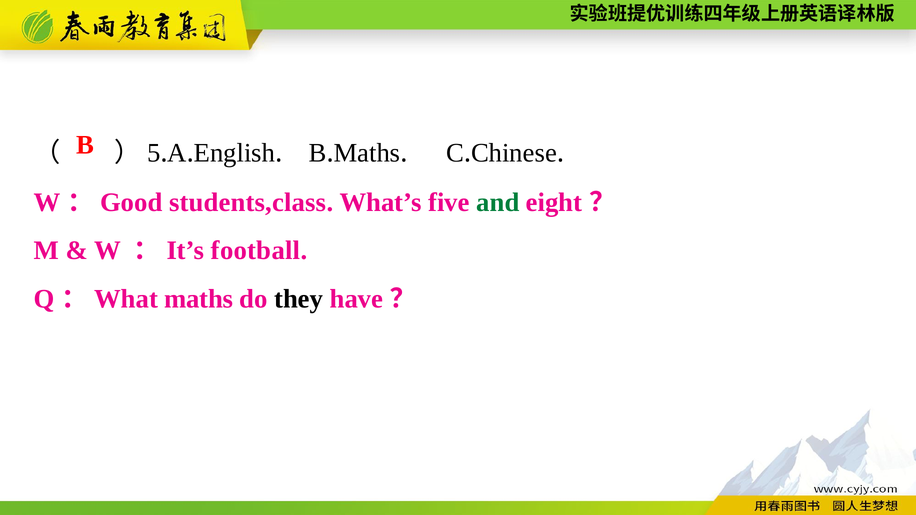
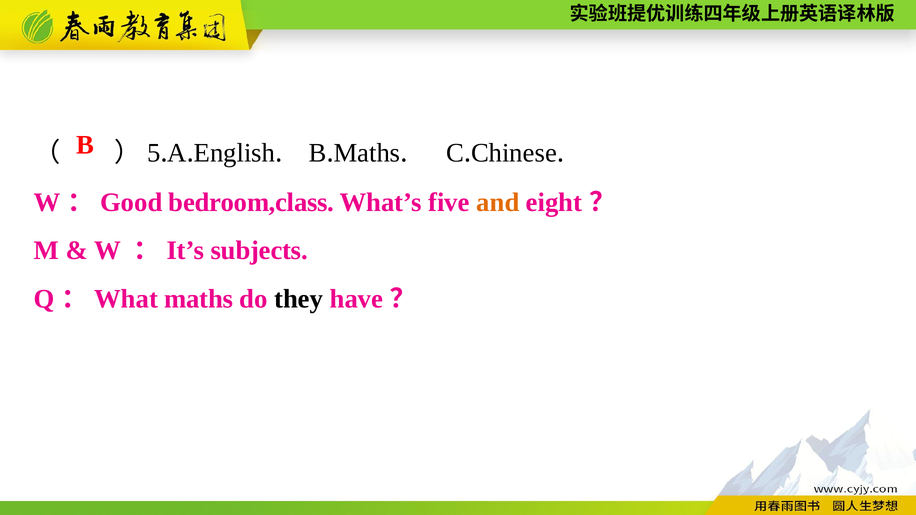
students,class: students,class -> bedroom,class
and colour: green -> orange
football: football -> subjects
